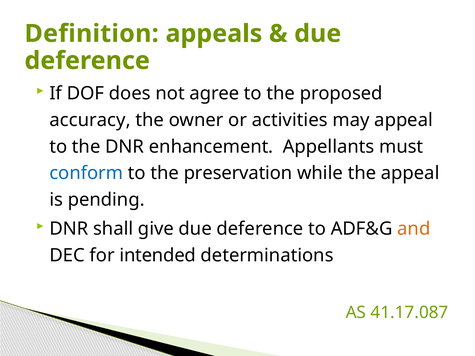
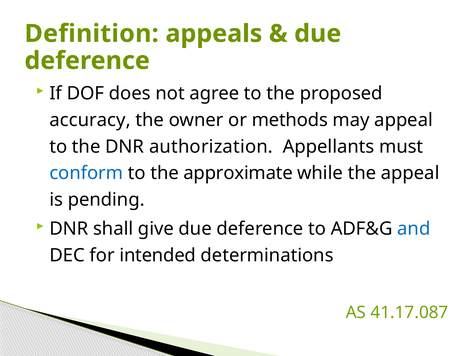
activities: activities -> methods
enhancement: enhancement -> authorization
preservation: preservation -> approximate
and colour: orange -> blue
